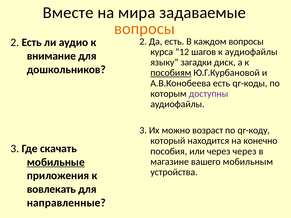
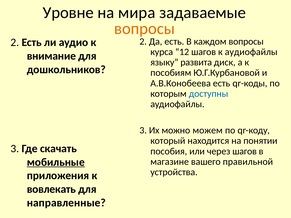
Вместе: Вместе -> Уровне
загадки: загадки -> развита
пособиям underline: present -> none
доступны colour: purple -> blue
возраст: возраст -> можем
конечно: конечно -> понятии
через через: через -> шагов
мобильным: мобильным -> правильной
